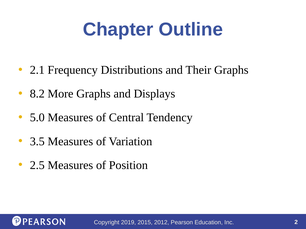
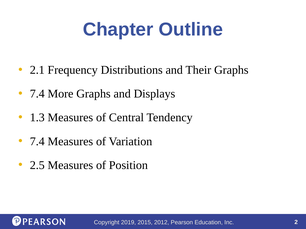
8.2 at (37, 94): 8.2 -> 7.4
5.0: 5.0 -> 1.3
3.5 at (37, 142): 3.5 -> 7.4
